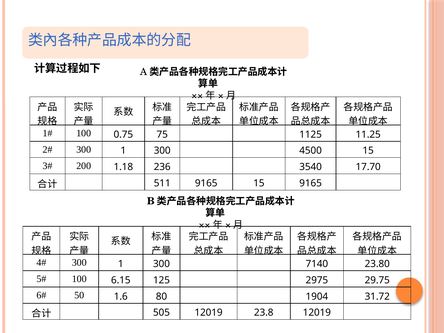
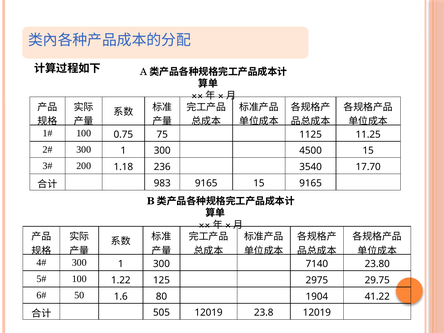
511: 511 -> 983
6.15: 6.15 -> 1.22
31.72: 31.72 -> 41.22
